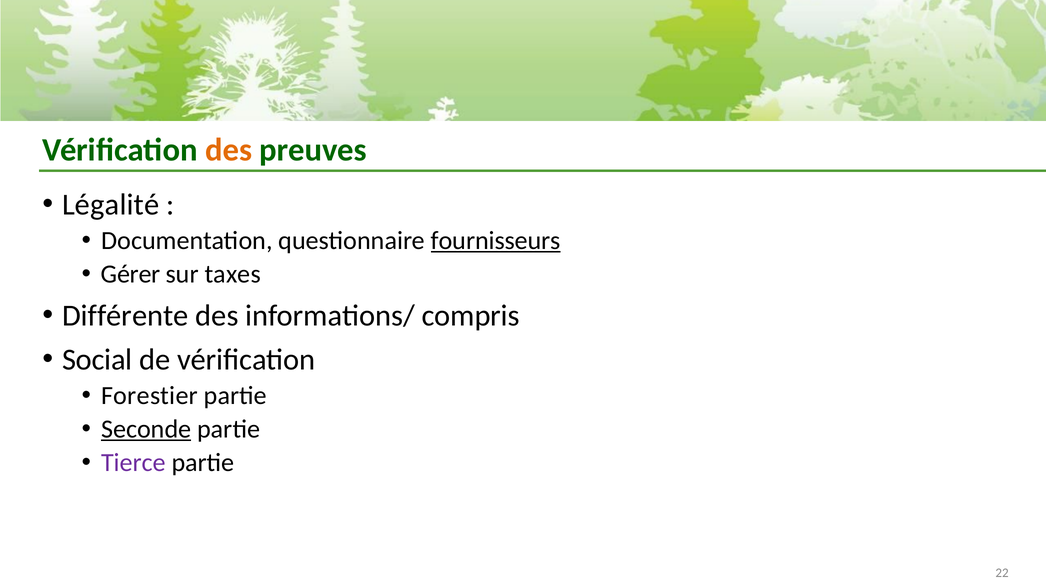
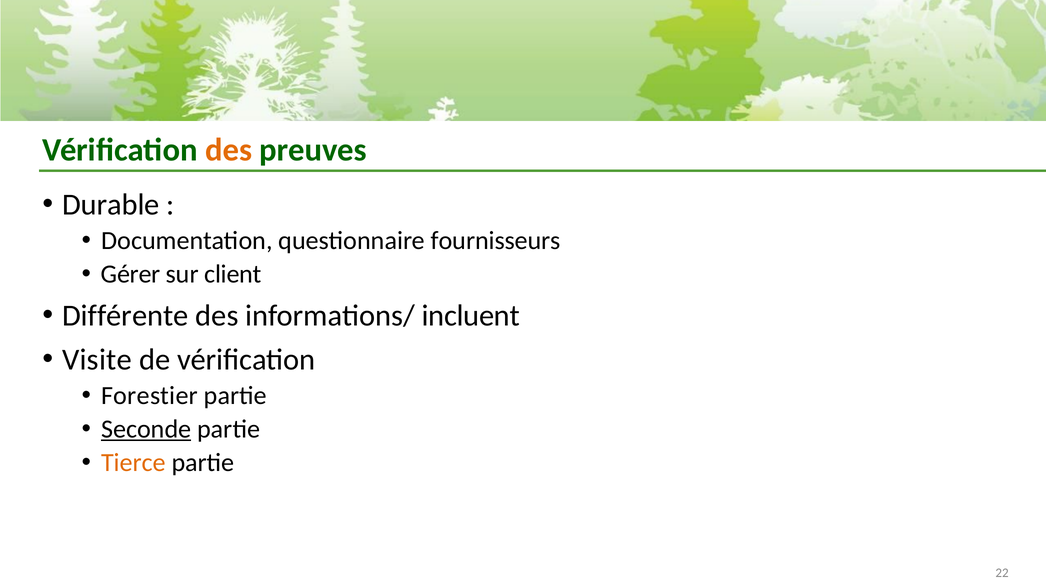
Légalité: Légalité -> Durable
fournisseurs underline: present -> none
taxes: taxes -> client
compris: compris -> incluent
Social: Social -> Visite
Tierce colour: purple -> orange
